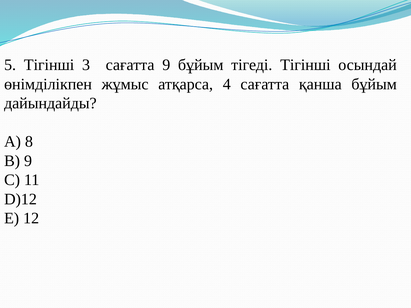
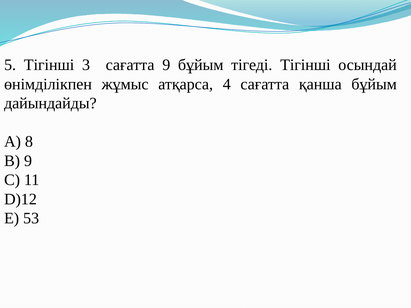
12: 12 -> 53
